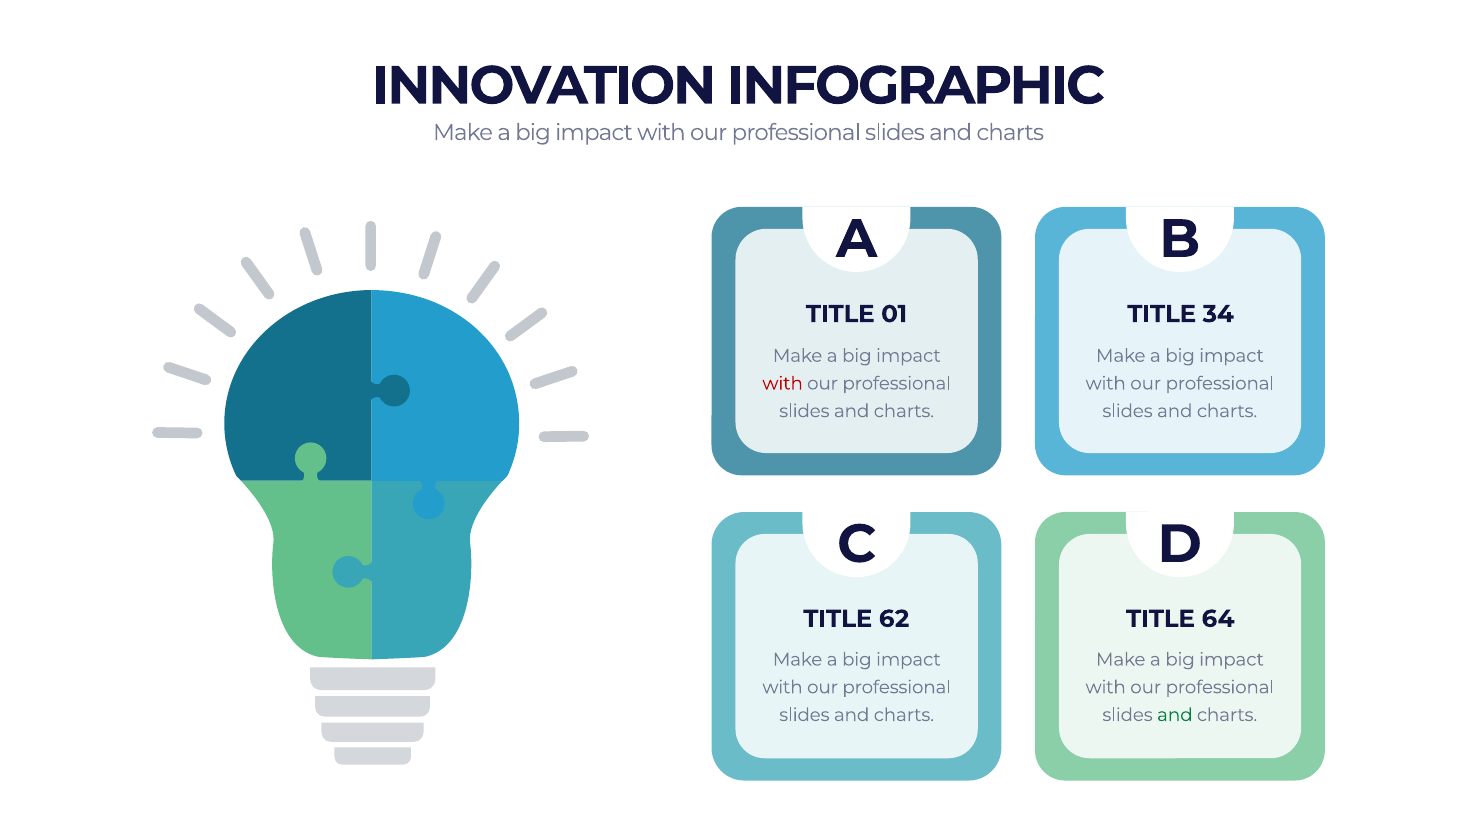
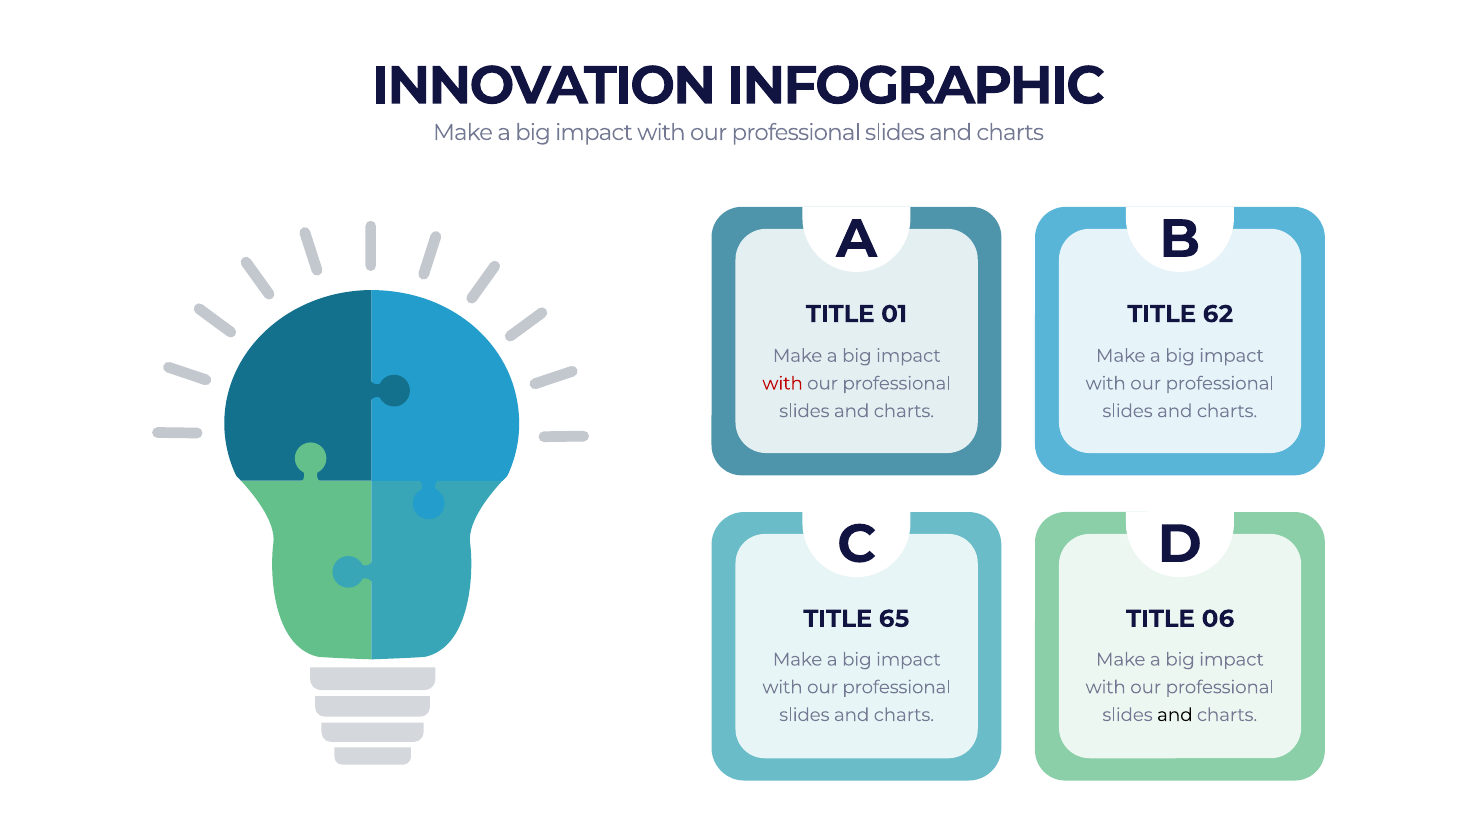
34: 34 -> 62
62: 62 -> 65
64: 64 -> 06
and at (1175, 715) colour: green -> black
